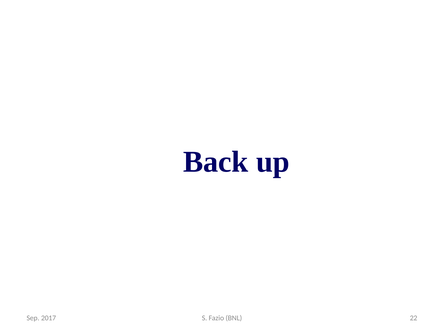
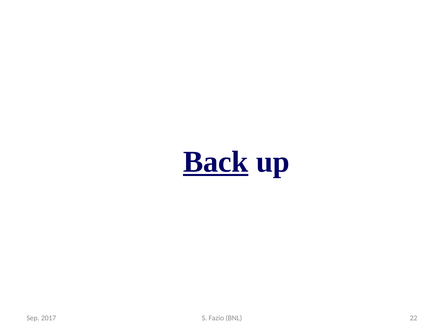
Back underline: none -> present
